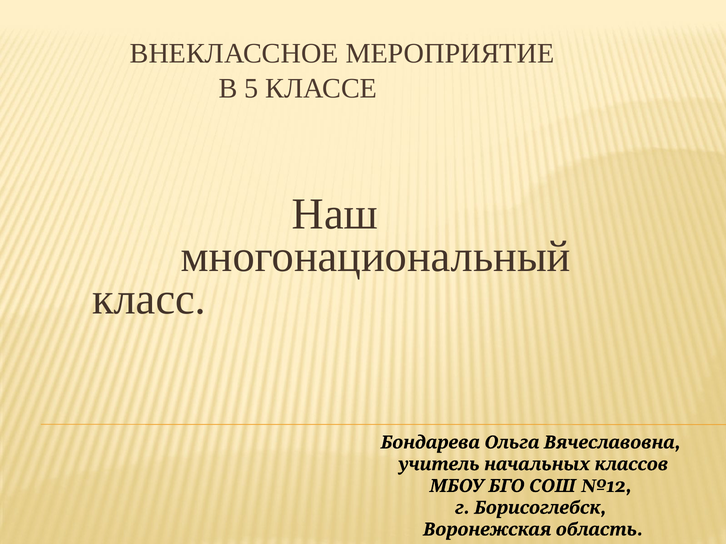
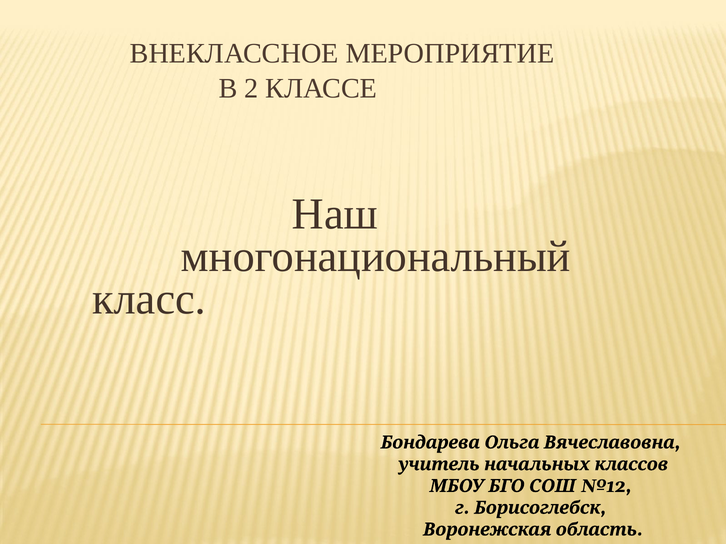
5: 5 -> 2
